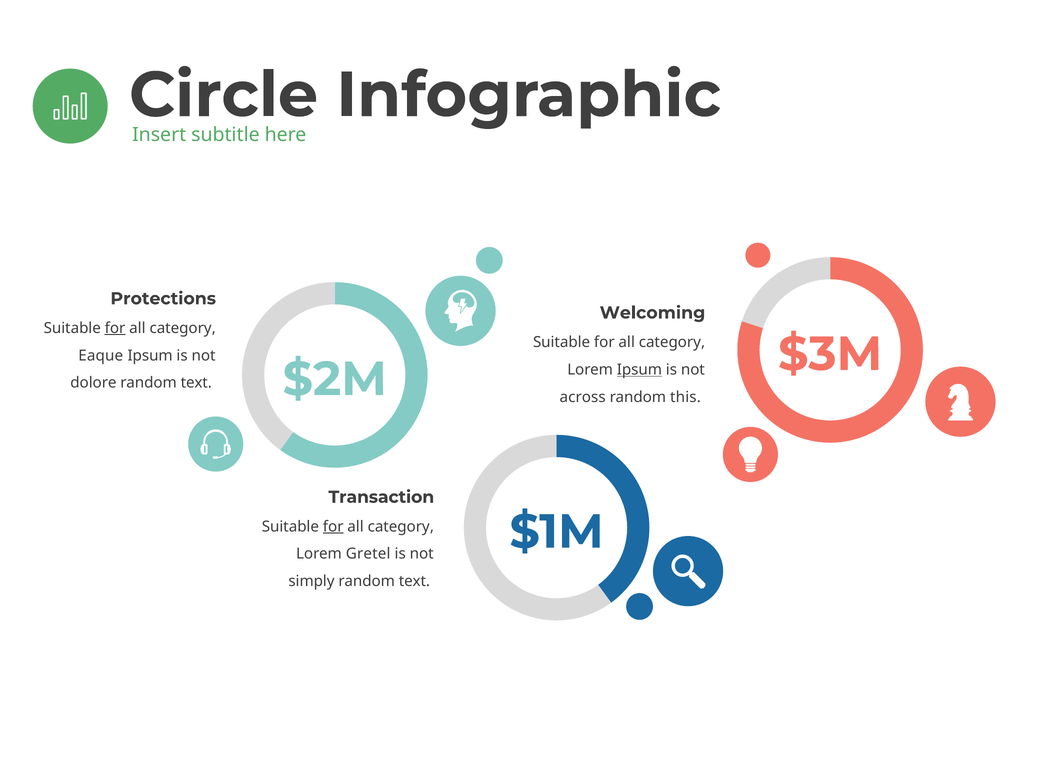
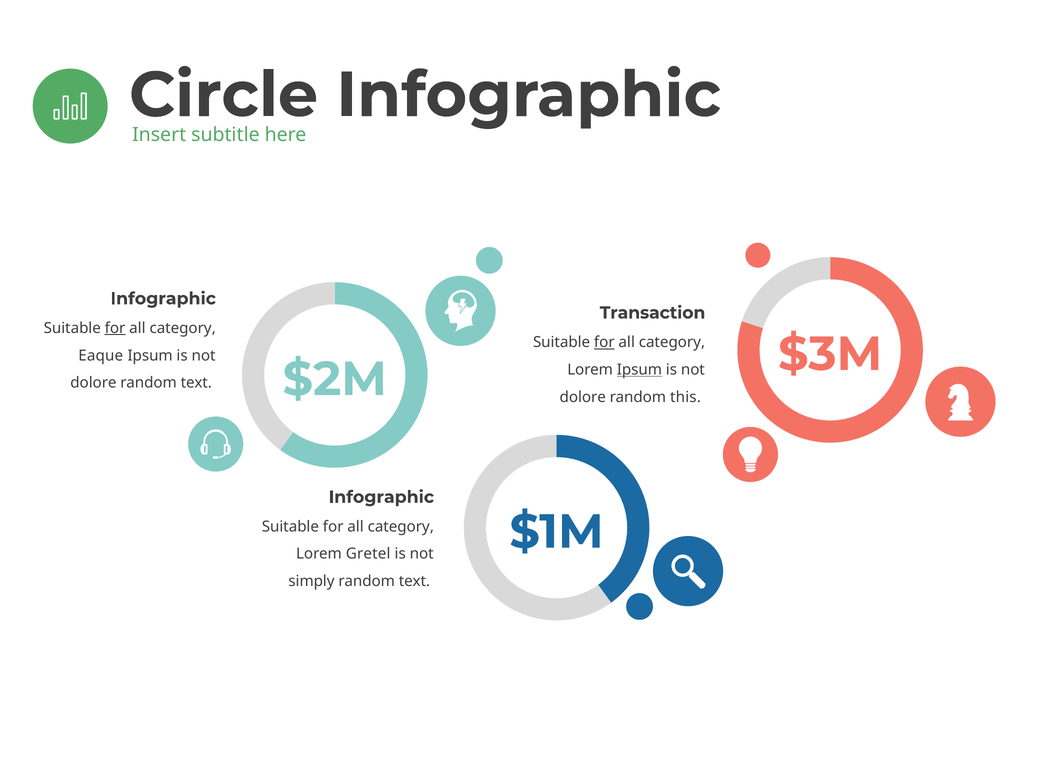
Protections at (163, 299): Protections -> Infographic
Welcoming: Welcoming -> Transaction
for at (604, 342) underline: none -> present
across at (583, 397): across -> dolore
Transaction at (381, 497): Transaction -> Infographic
for at (333, 527) underline: present -> none
